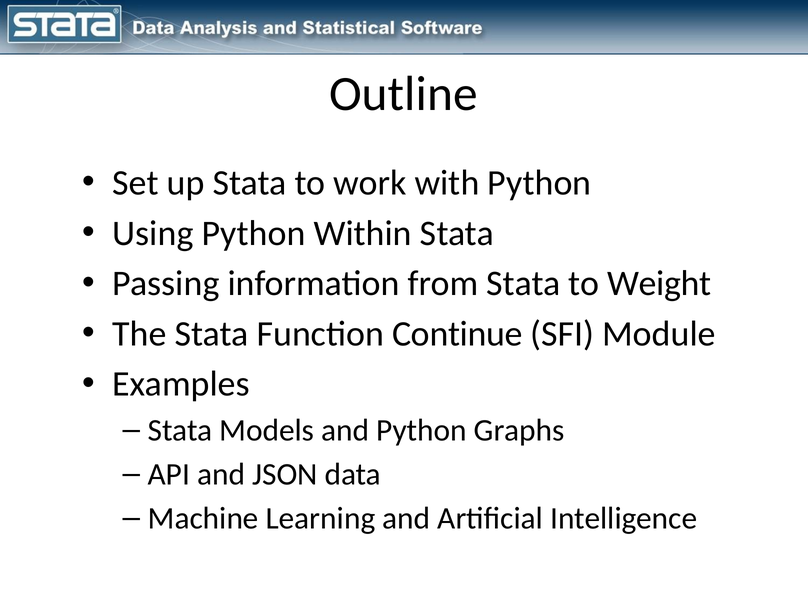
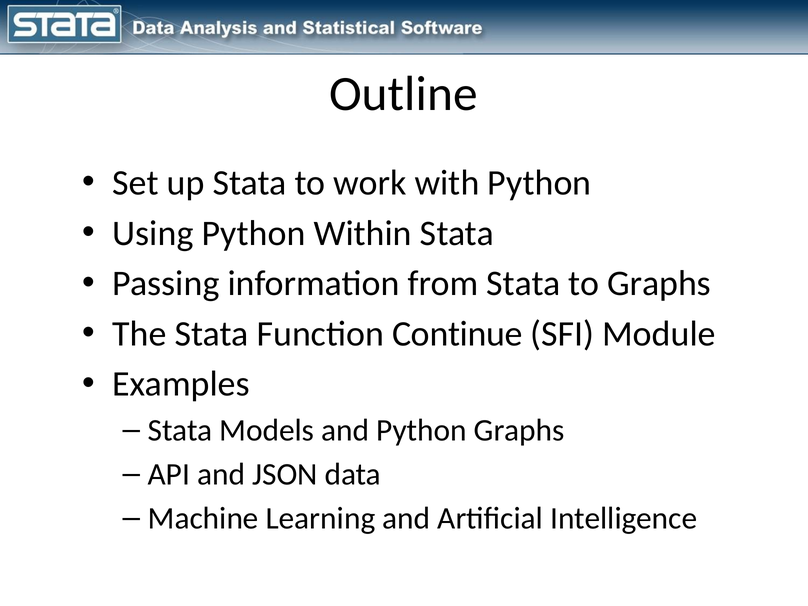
to Weight: Weight -> Graphs
